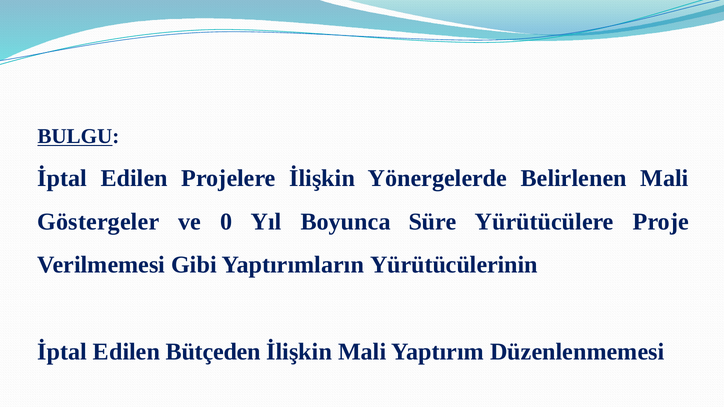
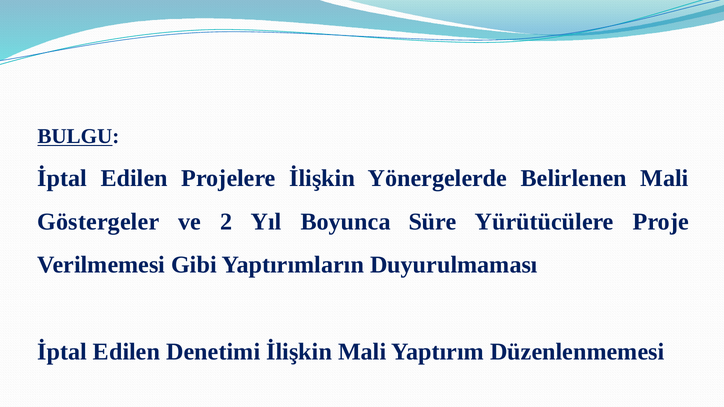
0: 0 -> 2
Yürütücülerinin: Yürütücülerinin -> Duyurulmaması
Bütçeden: Bütçeden -> Denetimi
